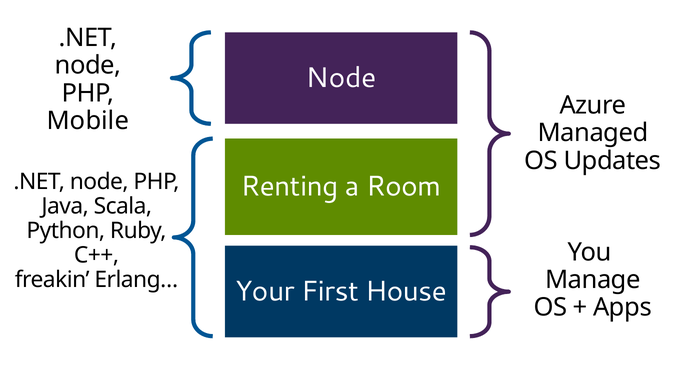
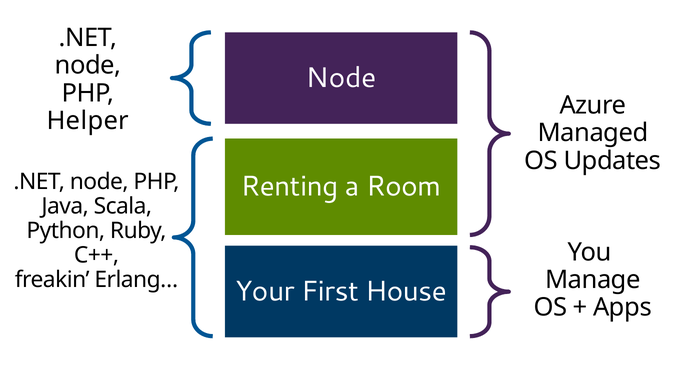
Mobile: Mobile -> Helper
